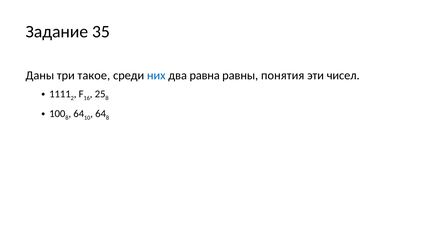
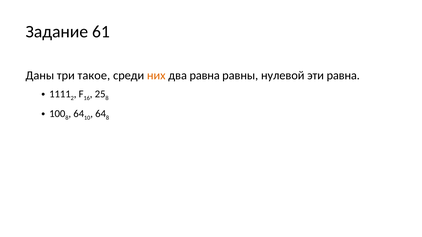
35: 35 -> 61
них colour: blue -> orange
понятия: понятия -> нулевой
эти чисел: чисел -> равна
